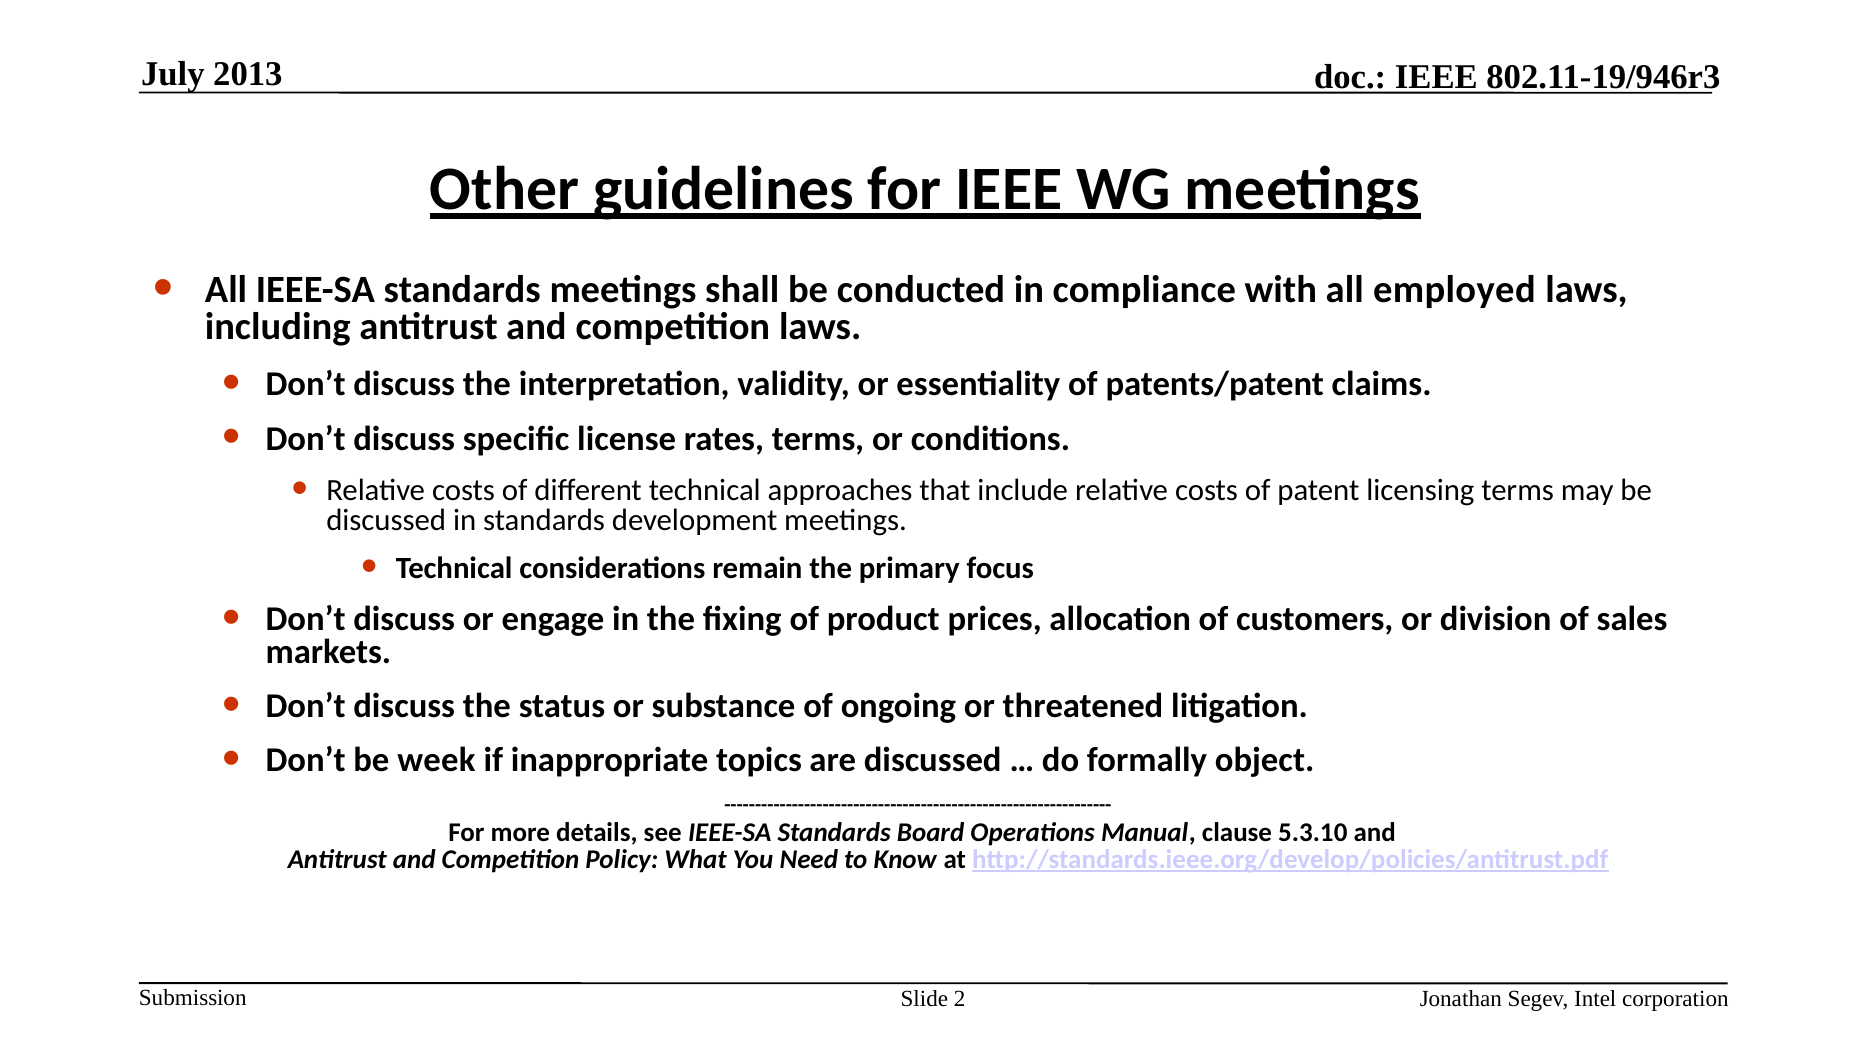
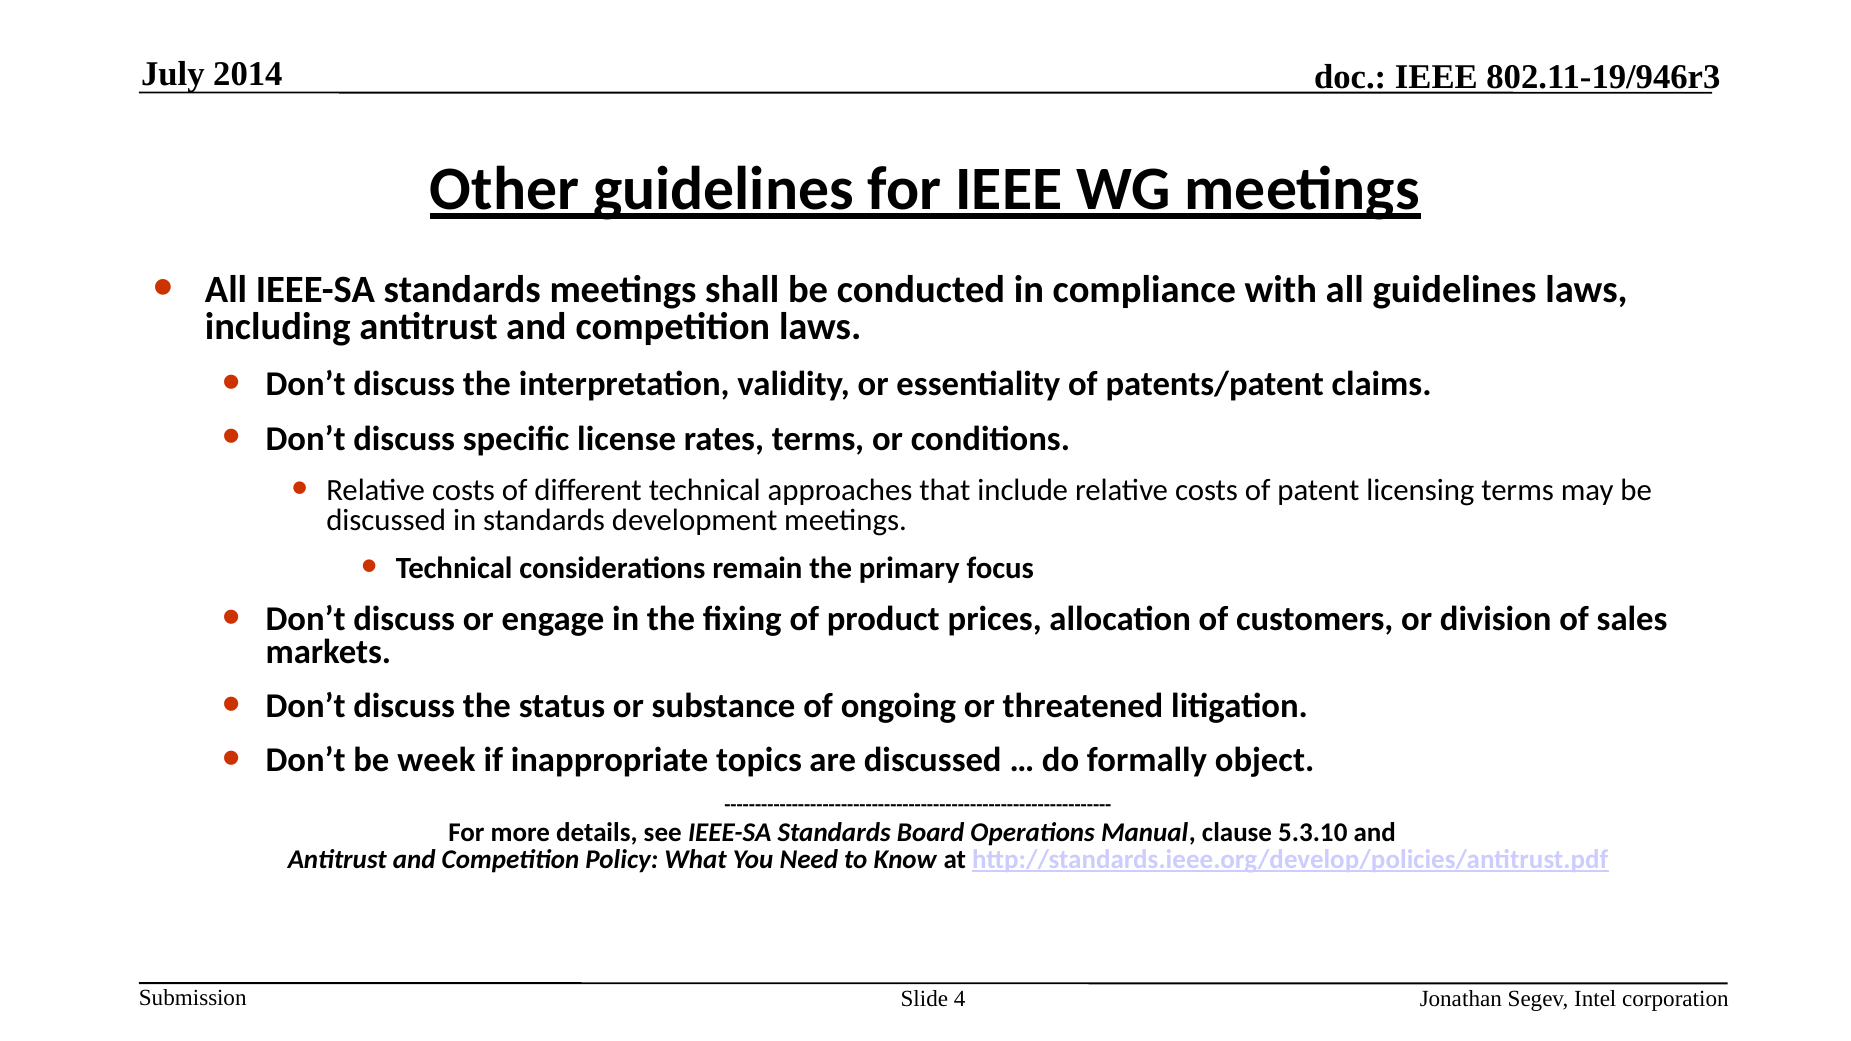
2013: 2013 -> 2014
all employed: employed -> guidelines
2: 2 -> 4
